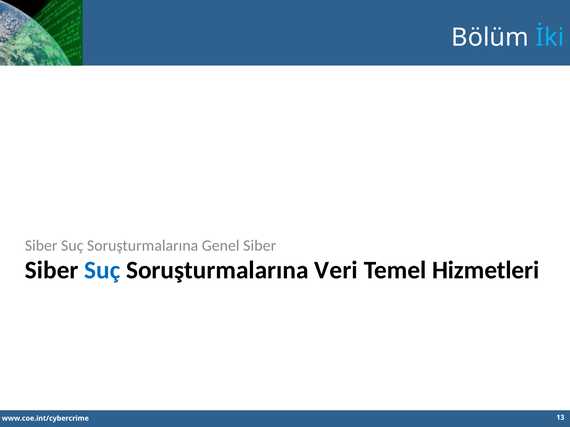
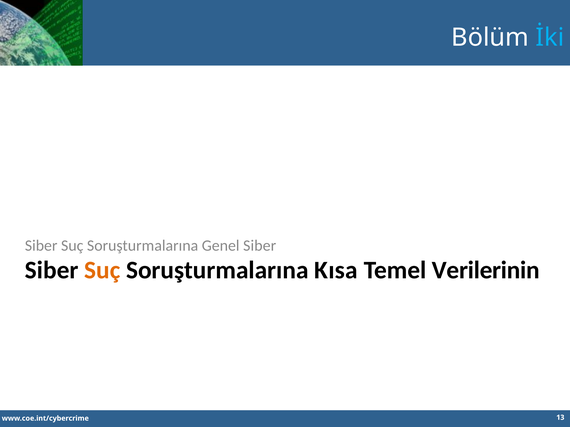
Suç at (102, 270) colour: blue -> orange
Veri: Veri -> Kısa
Hizmetleri: Hizmetleri -> Verilerinin
